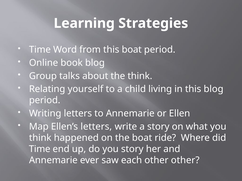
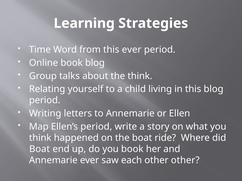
this boat: boat -> ever
Ellen’s letters: letters -> period
Time at (40, 149): Time -> Boat
you story: story -> book
